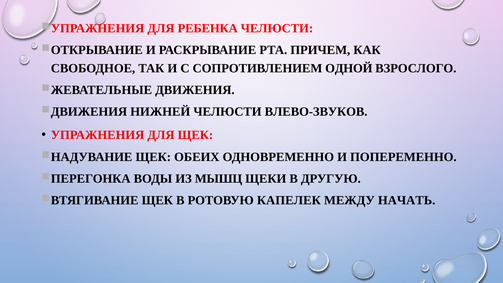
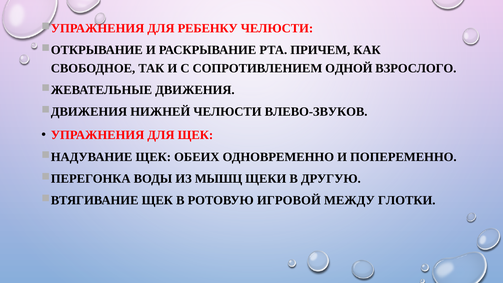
РЕБЕНКА: РЕБЕНКА -> РЕБЕНКУ
КАПЕЛЕК: КАПЕЛЕК -> ИГРОВОЙ
НАЧАТЬ: НАЧАТЬ -> ГЛОТКИ
